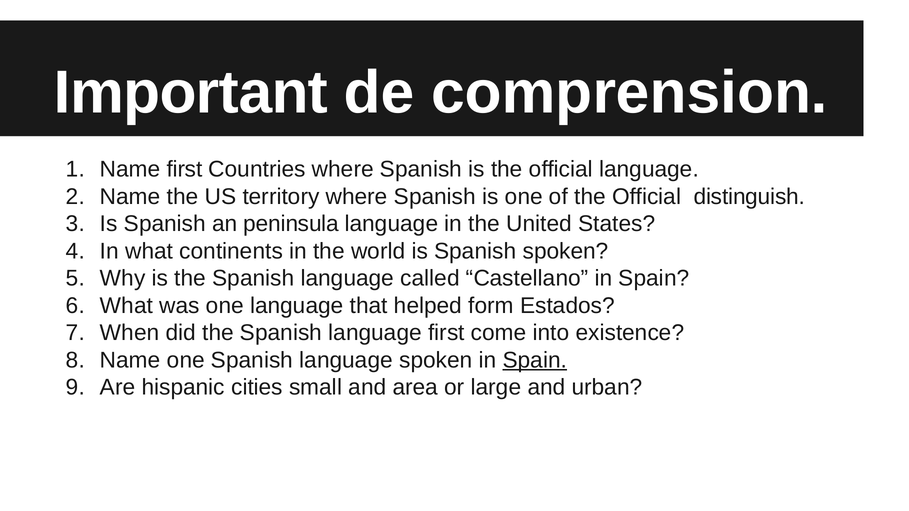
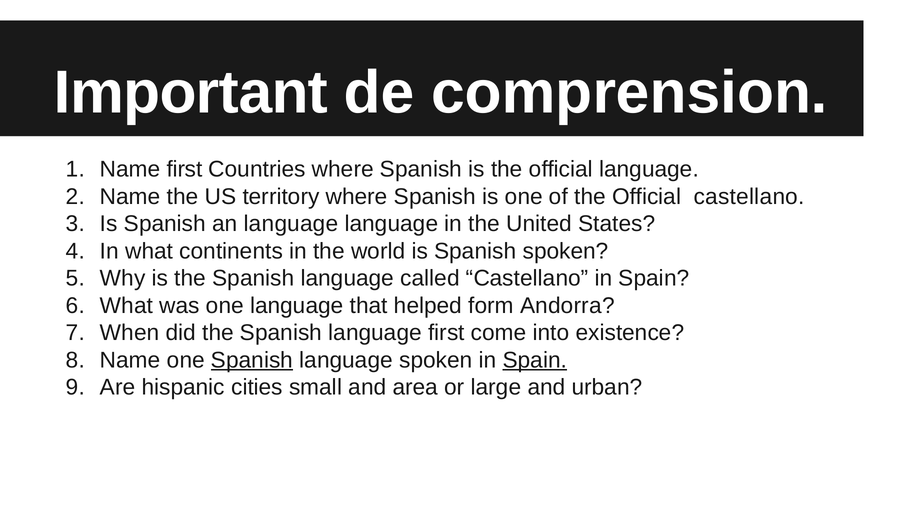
Official distinguish: distinguish -> castellano
an peninsula: peninsula -> language
Estados: Estados -> Andorra
Spanish at (252, 360) underline: none -> present
